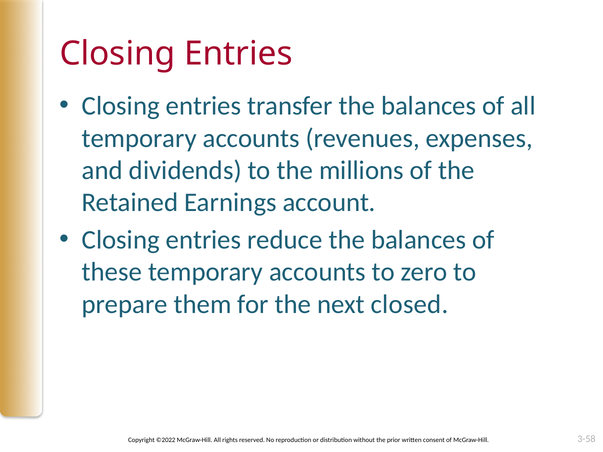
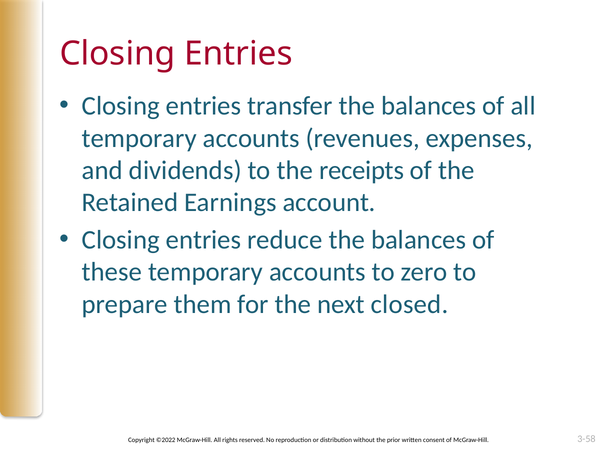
millions: millions -> receipts
